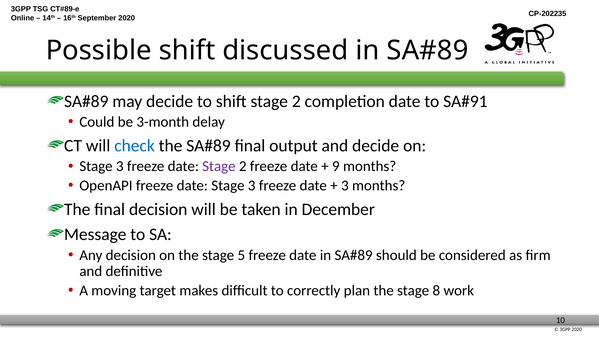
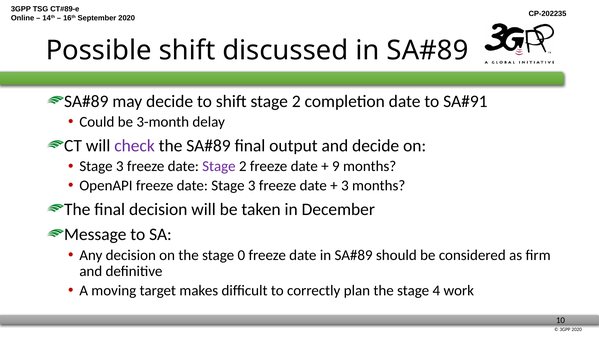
check colour: blue -> purple
5: 5 -> 0
8: 8 -> 4
